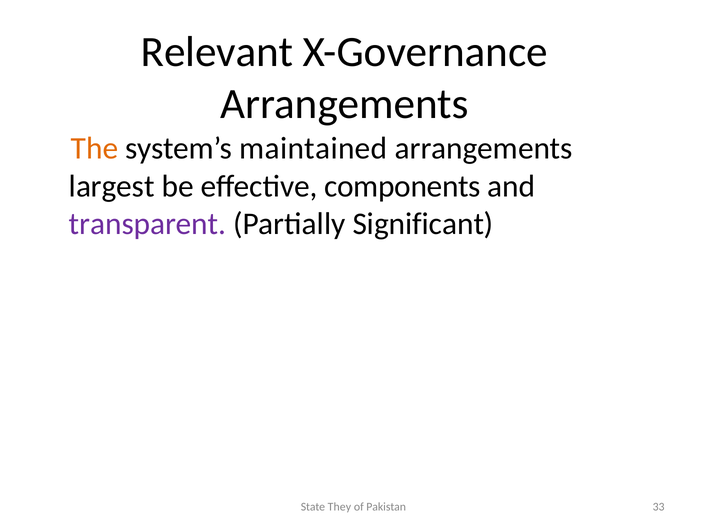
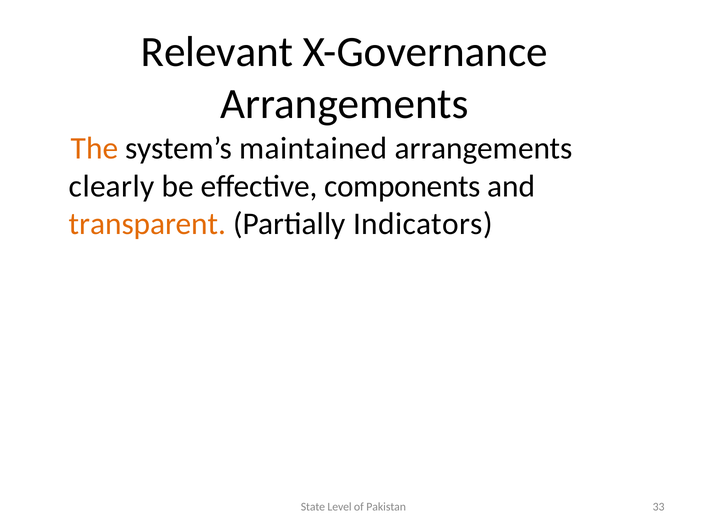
largest: largest -> clearly
transparent colour: purple -> orange
Significant: Significant -> Indicators
They: They -> Level
